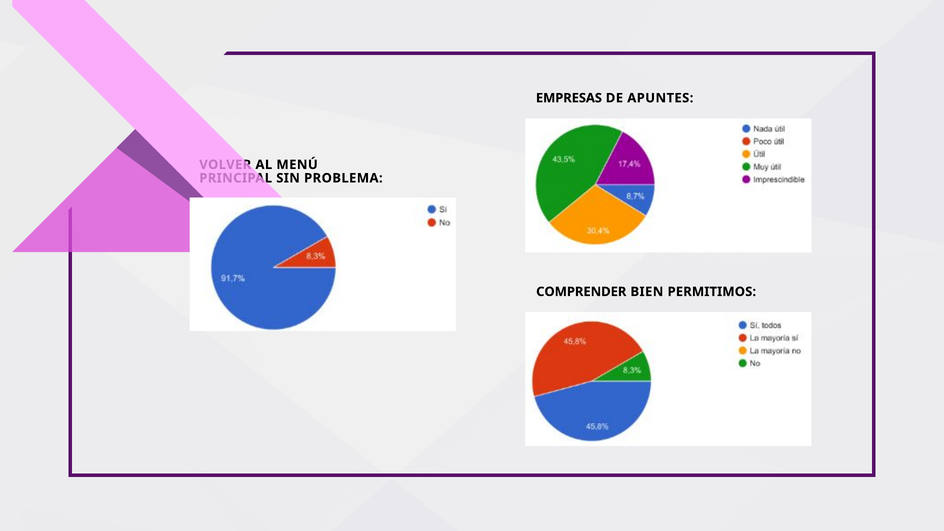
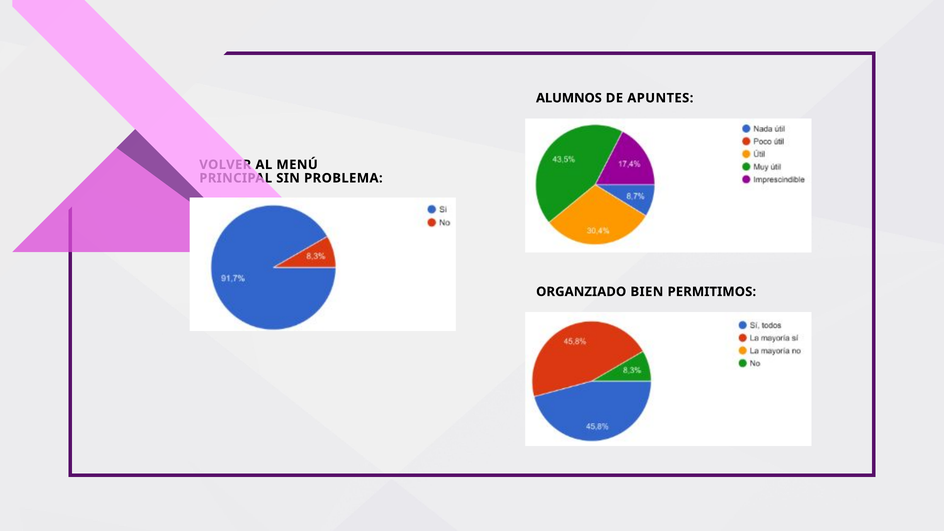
EMPRESAS: EMPRESAS -> ALUMNOS
COMPRENDER: COMPRENDER -> ORGANZIADO
